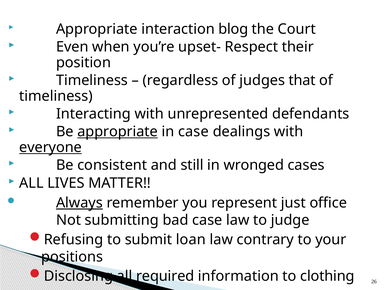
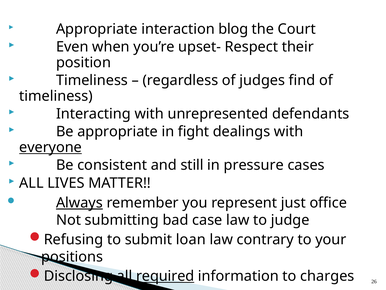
that: that -> find
appropriate at (118, 131) underline: present -> none
in case: case -> fight
wronged: wronged -> pressure
required underline: none -> present
clothing: clothing -> charges
